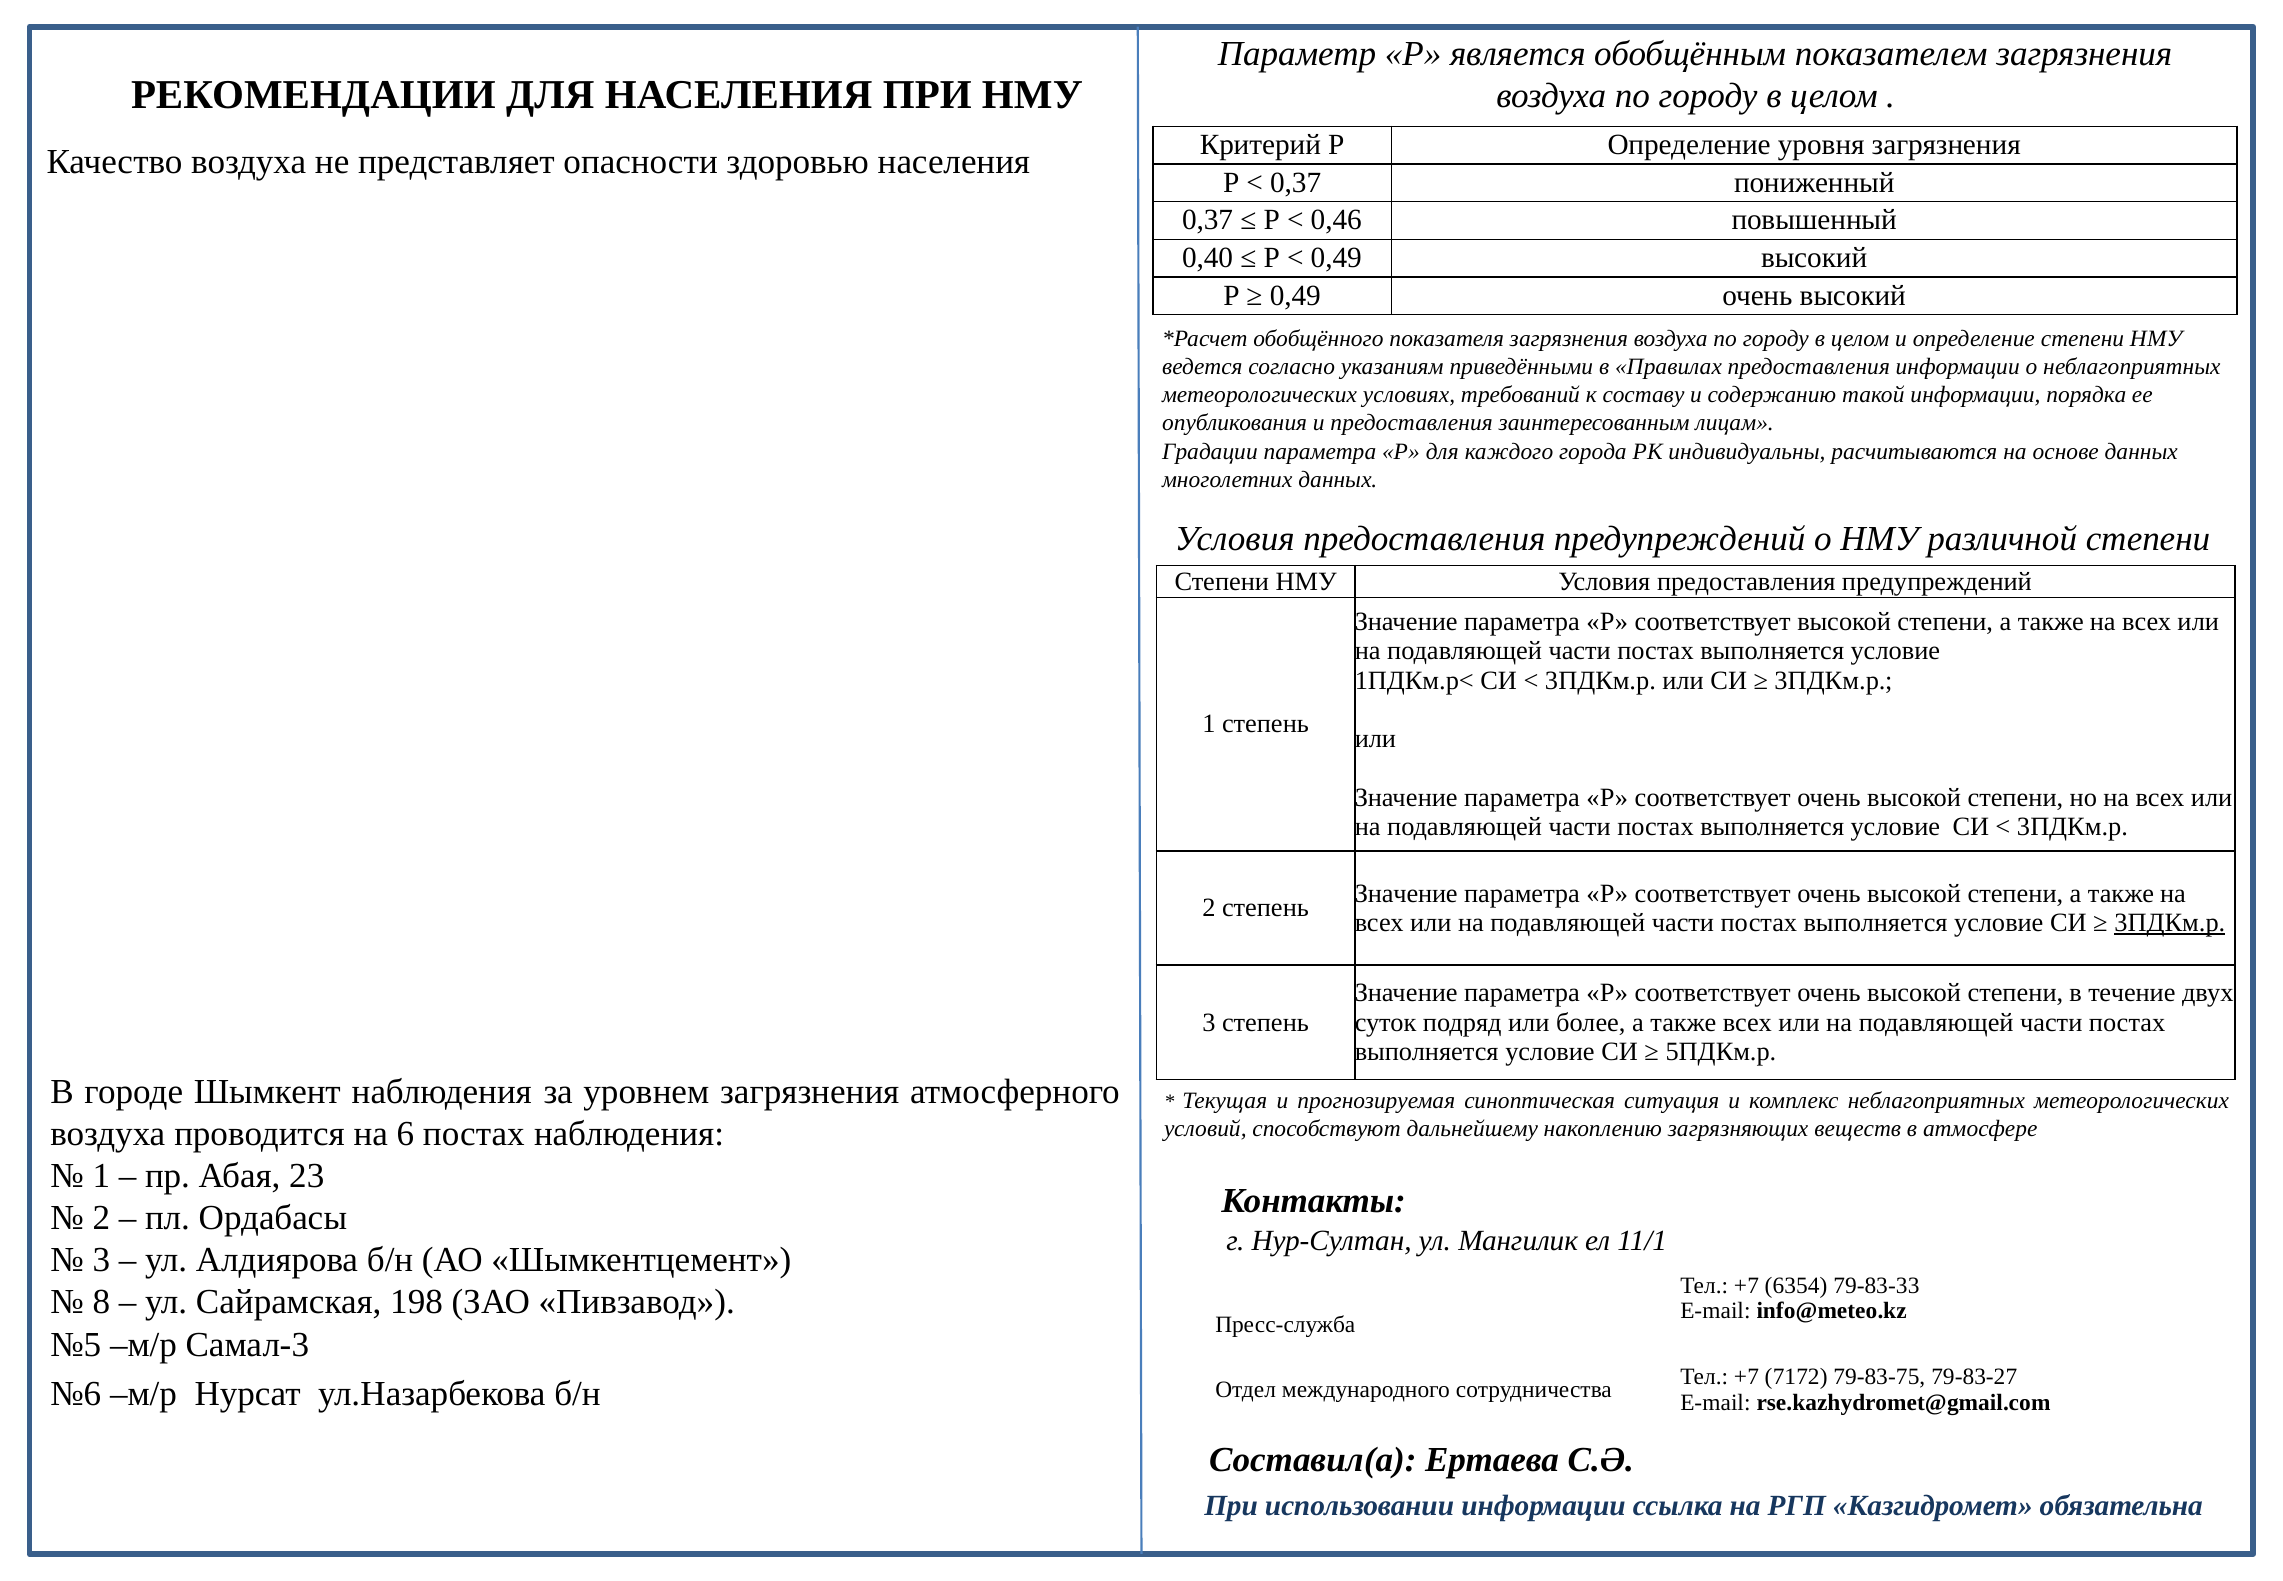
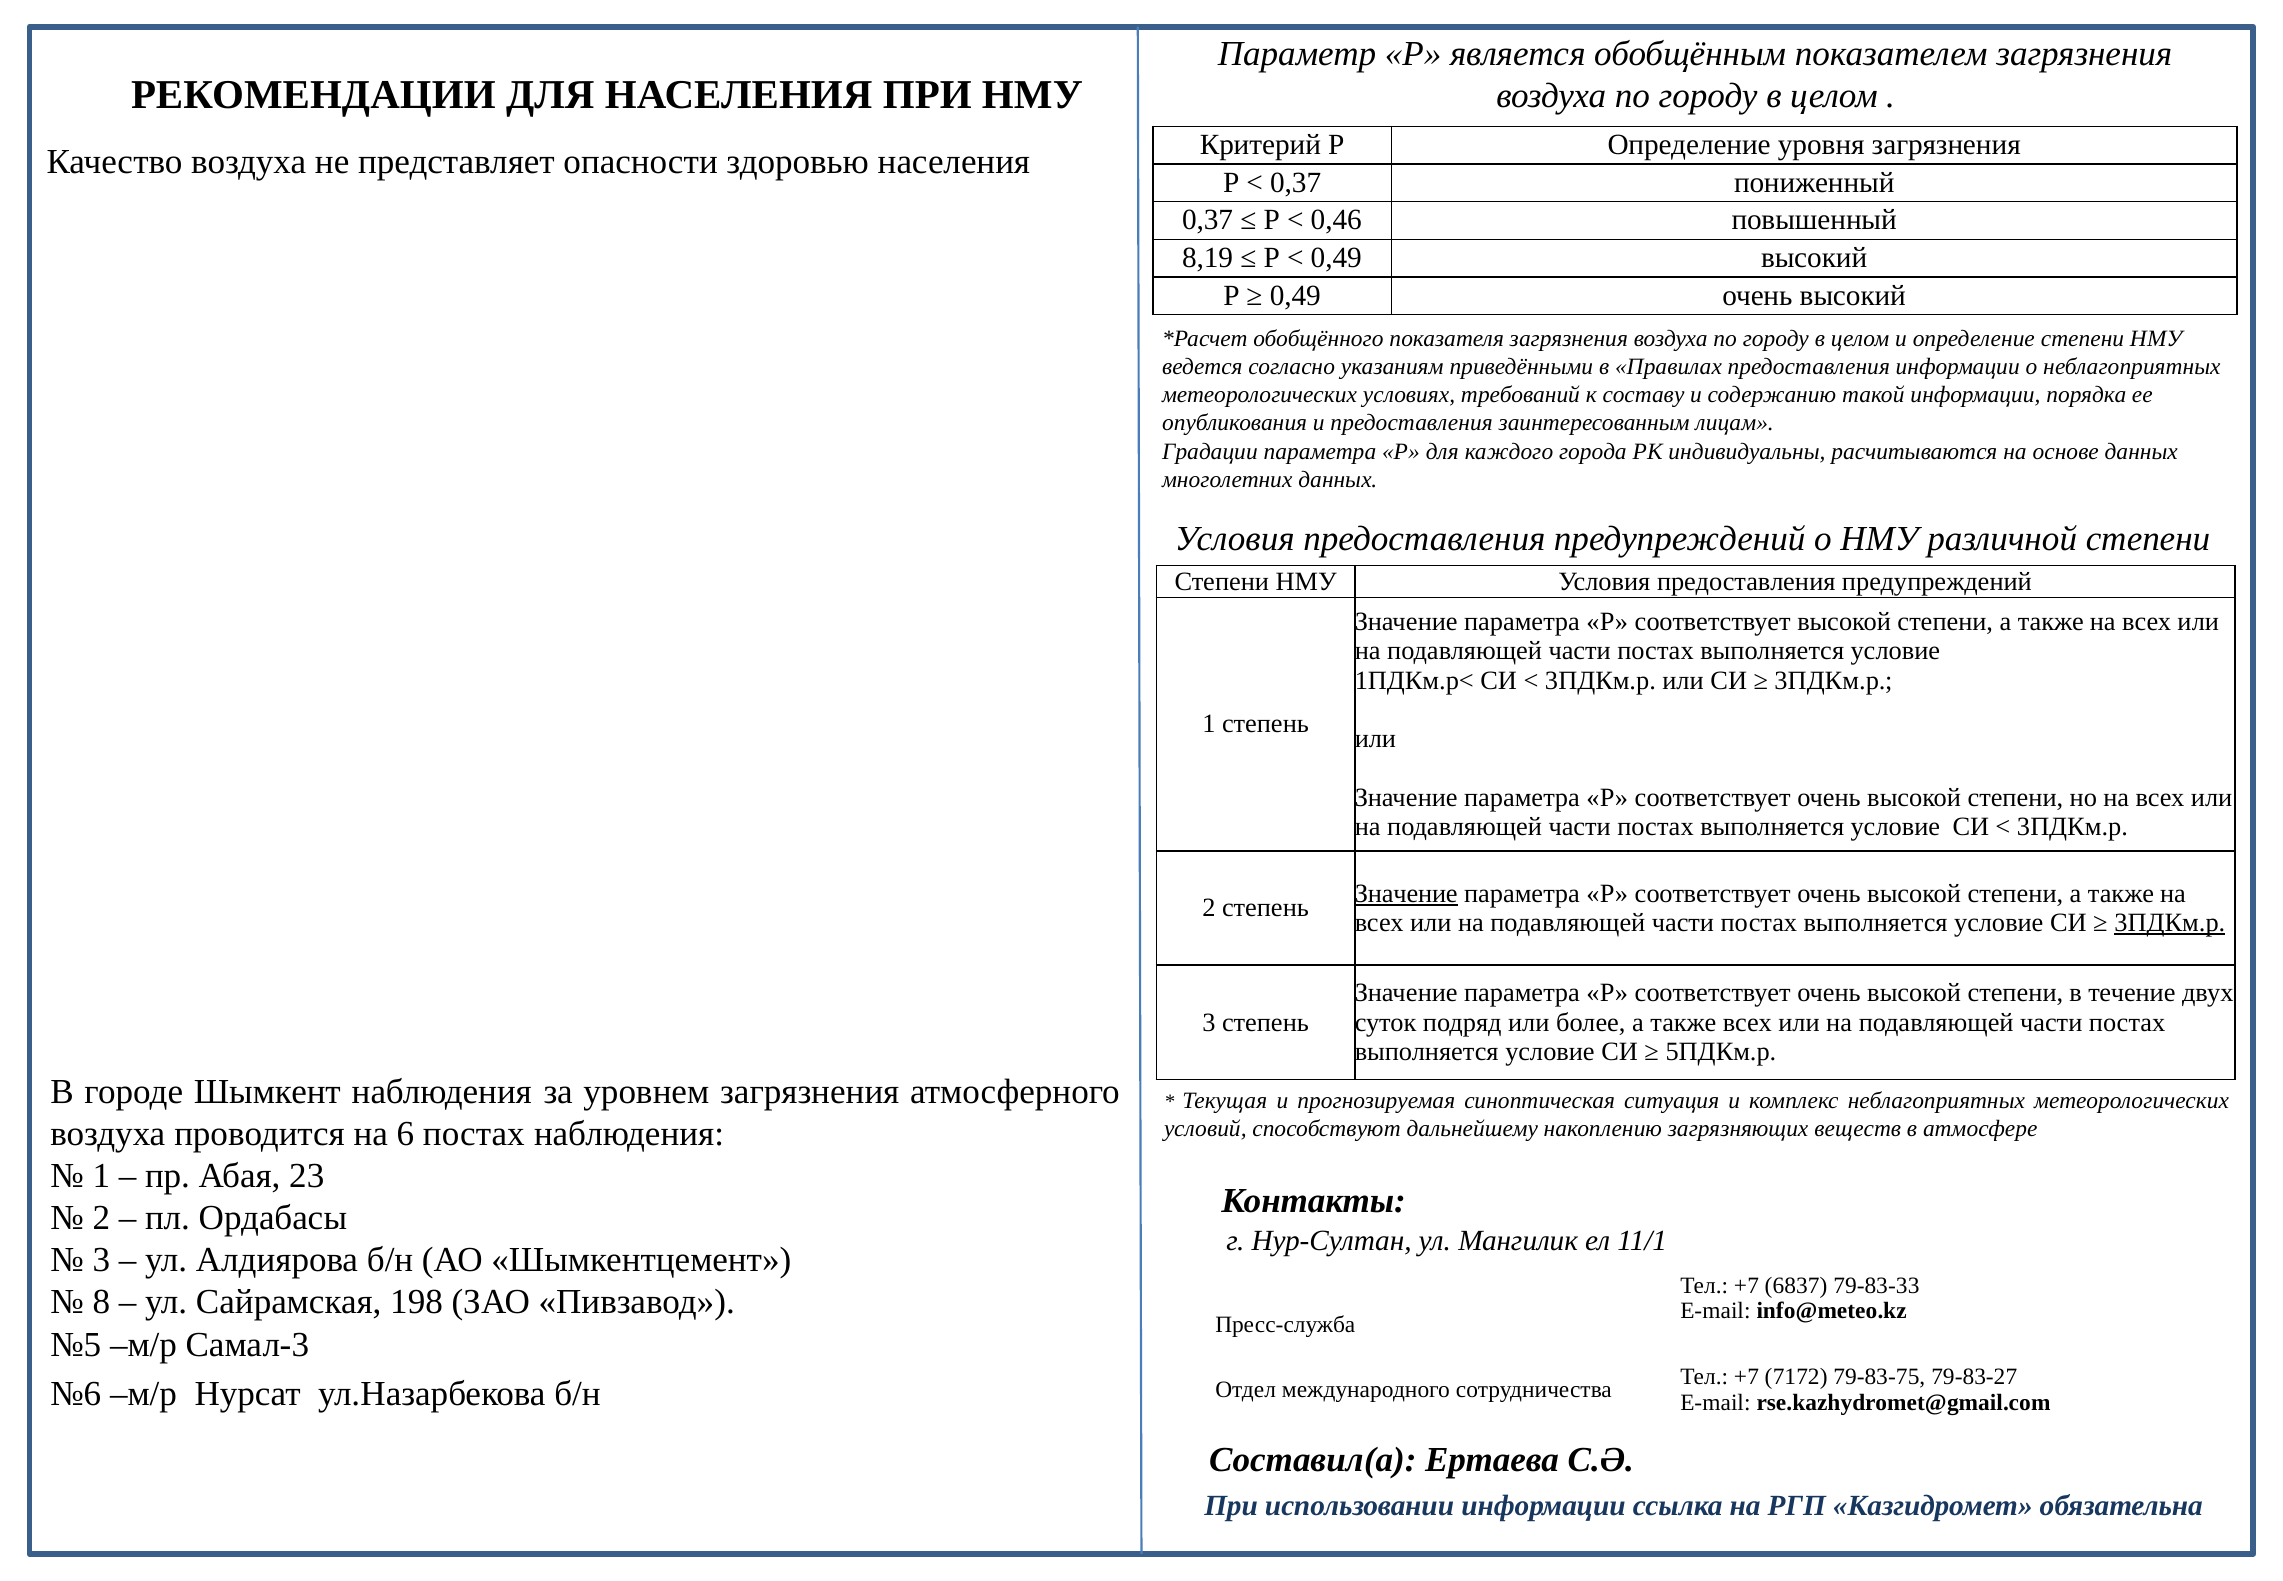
0,40: 0,40 -> 8,19
Значение at (1406, 893) underline: none -> present
6354: 6354 -> 6837
